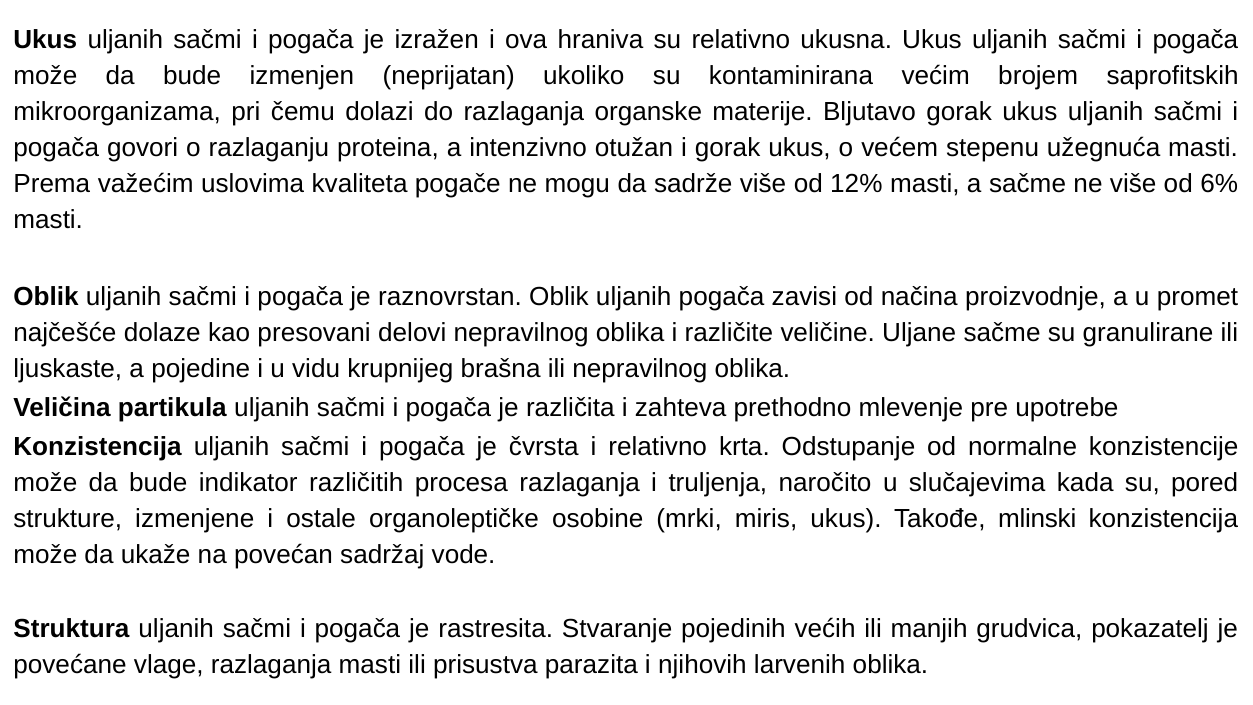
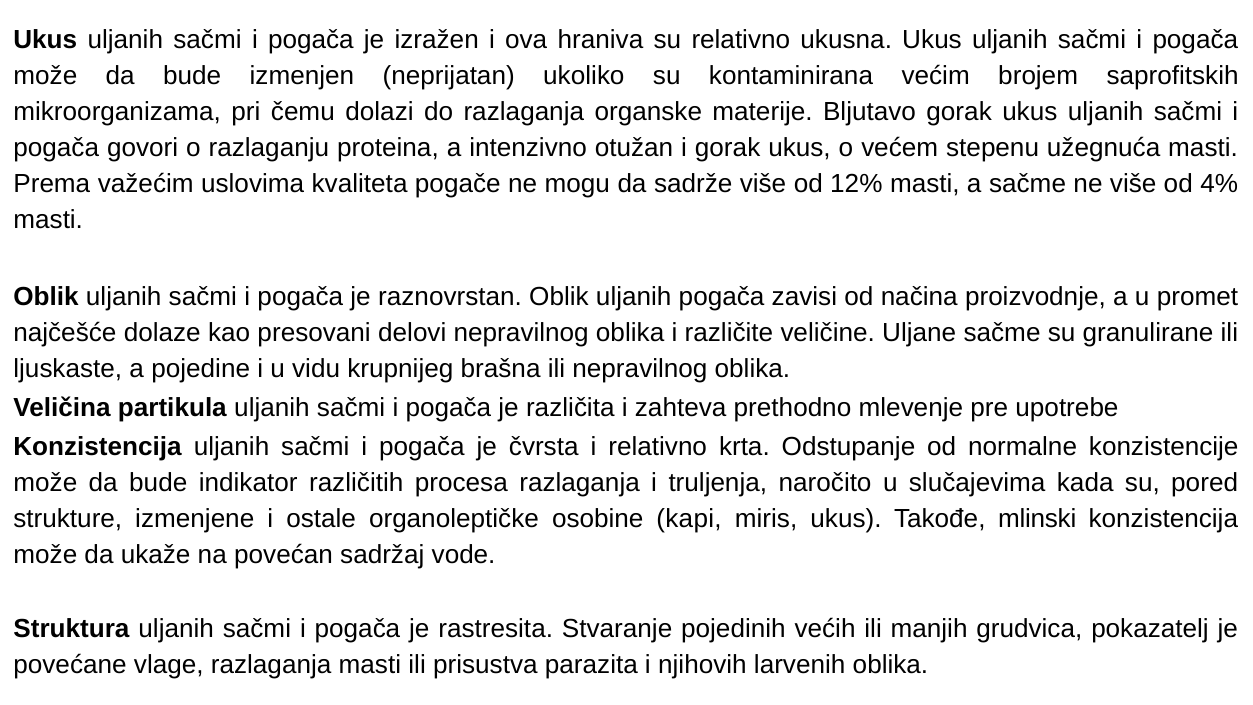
6%: 6% -> 4%
mrki: mrki -> kapi
